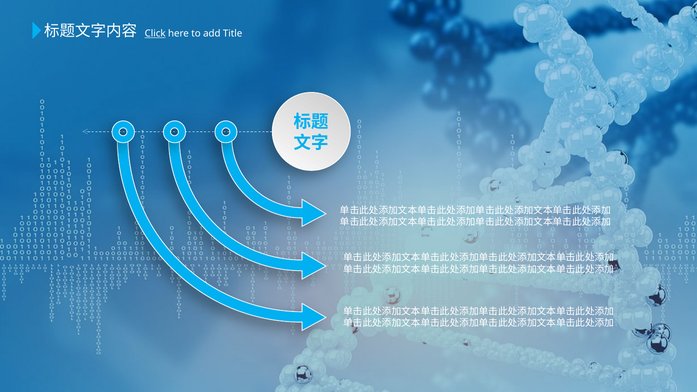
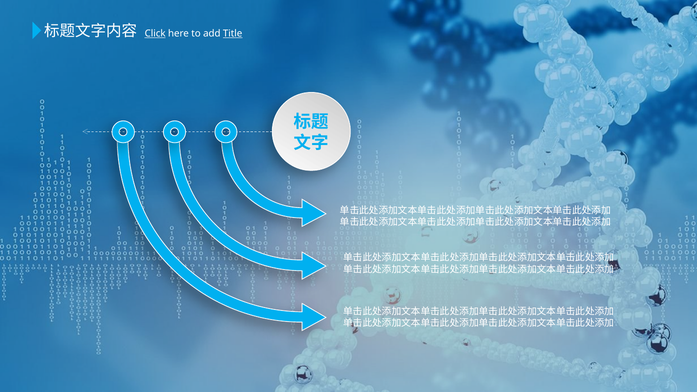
Title underline: none -> present
